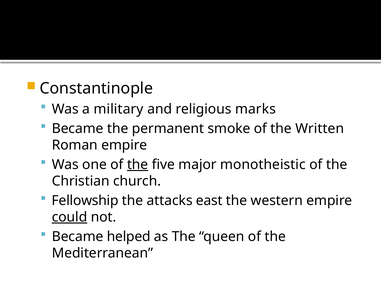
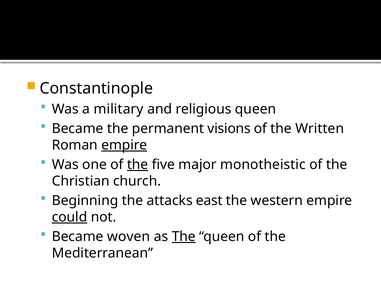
religious marks: marks -> queen
smoke: smoke -> visions
empire at (124, 145) underline: none -> present
Fellowship: Fellowship -> Beginning
helped: helped -> woven
The at (184, 236) underline: none -> present
